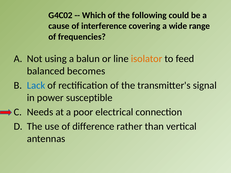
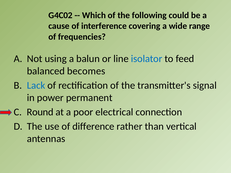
isolator colour: orange -> blue
susceptible: susceptible -> permanent
Needs: Needs -> Round
